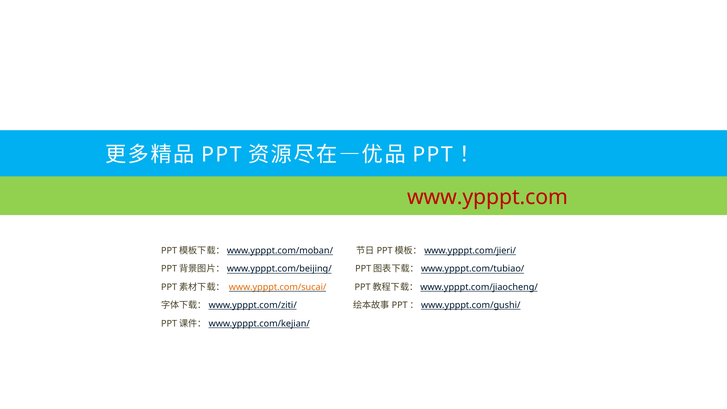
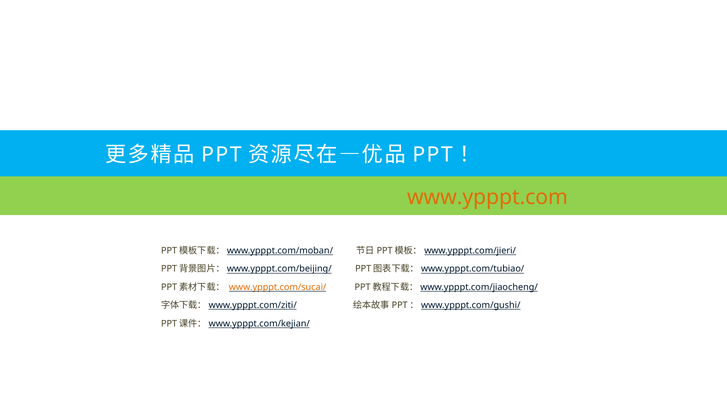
www.ypppt.com colour: red -> orange
